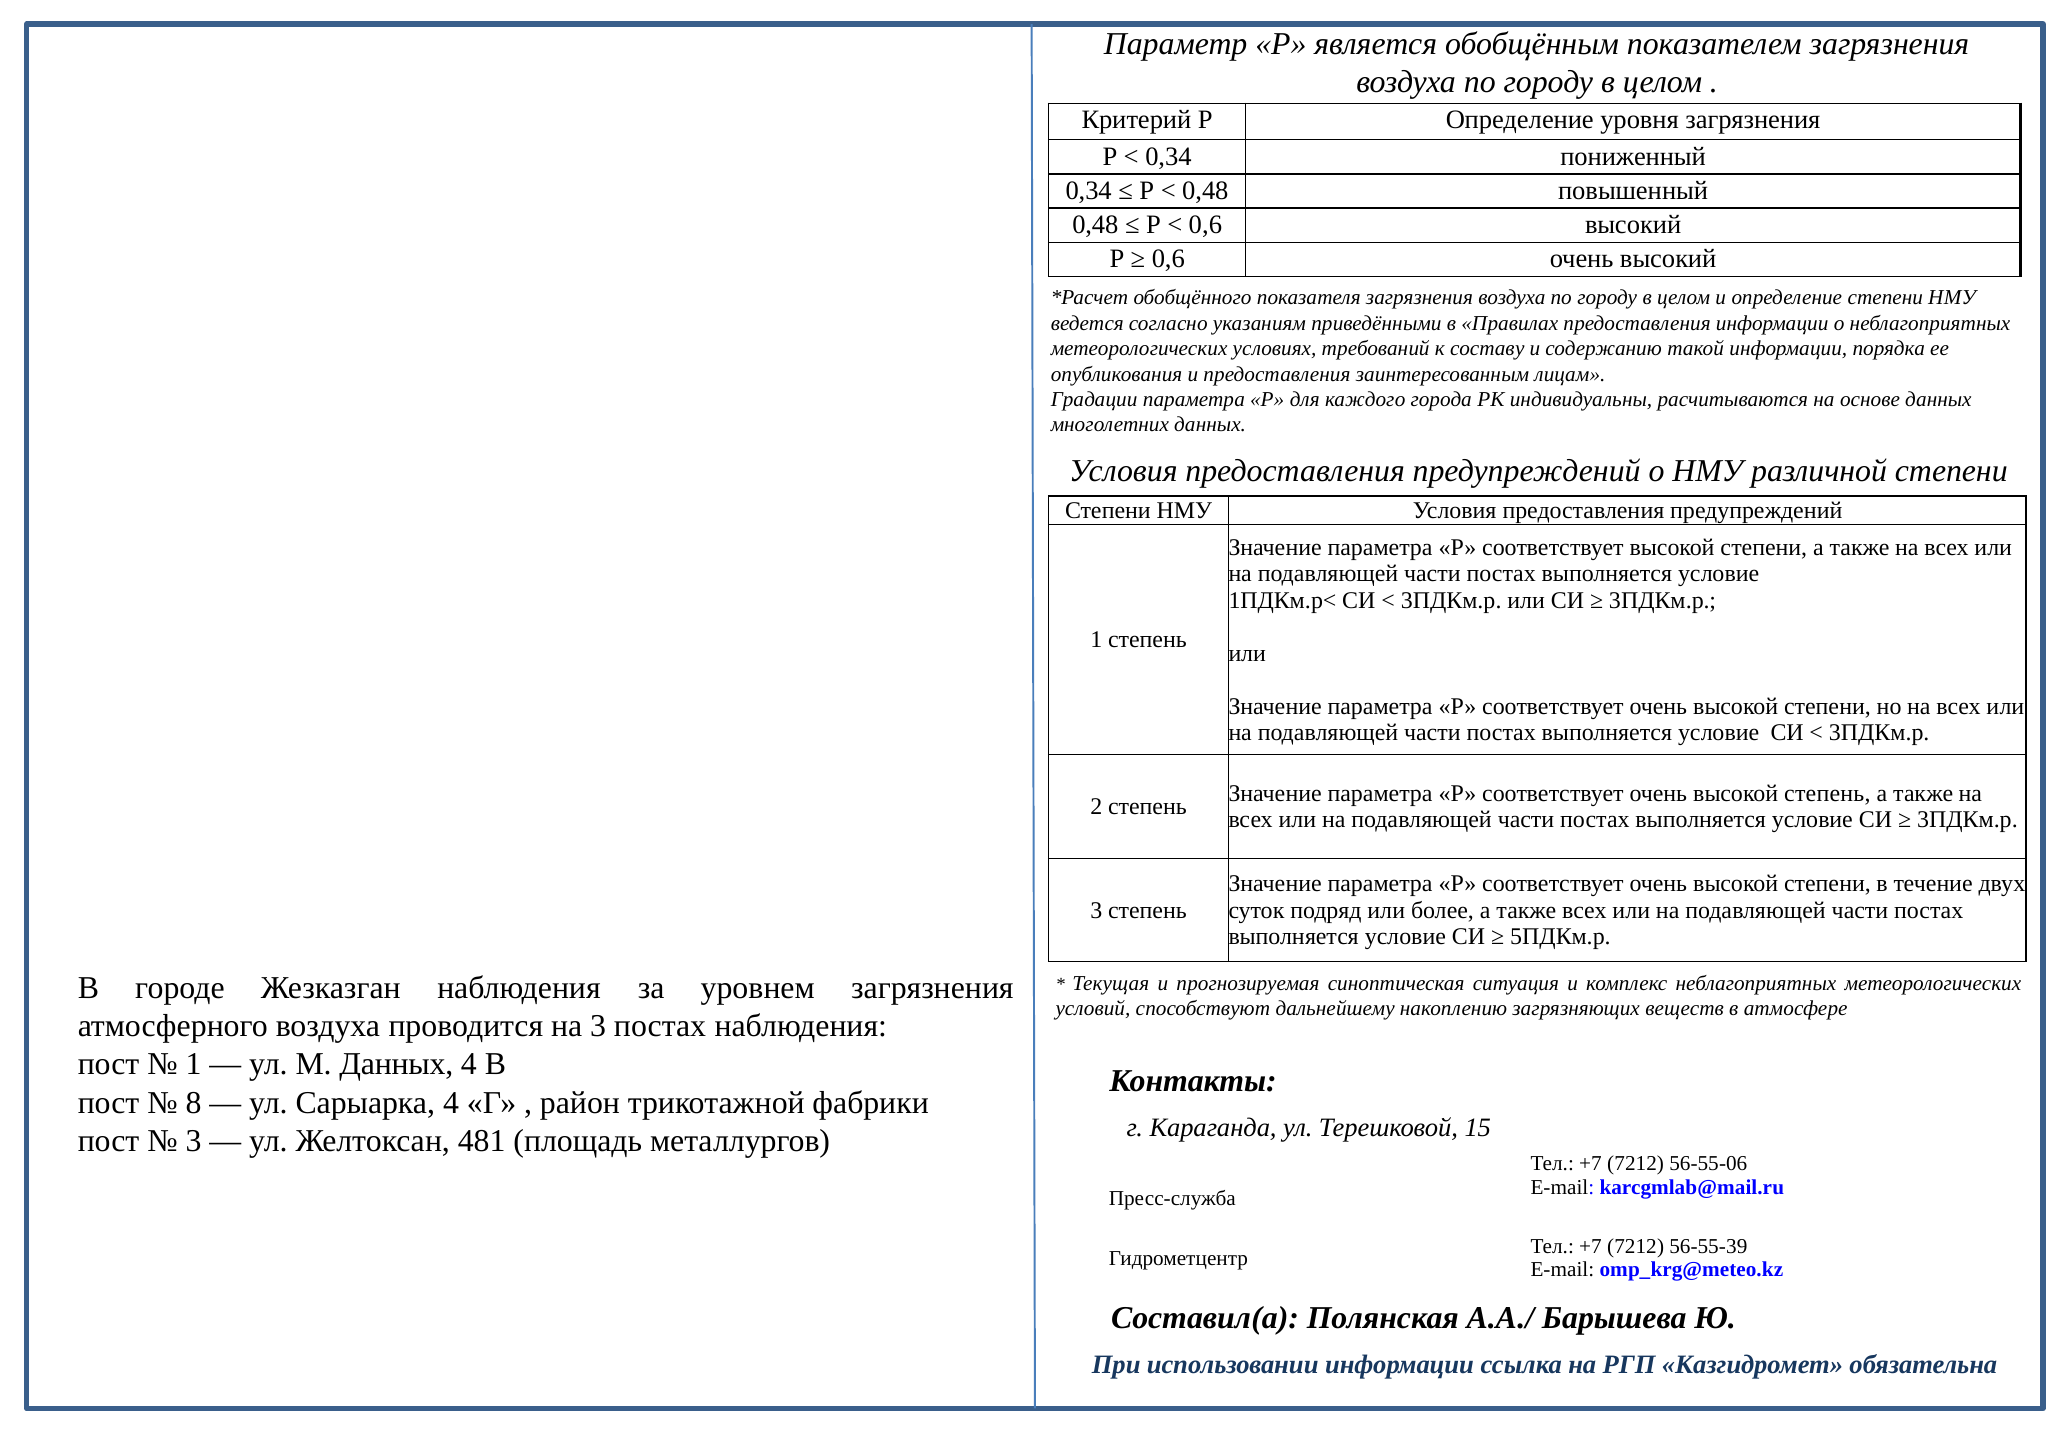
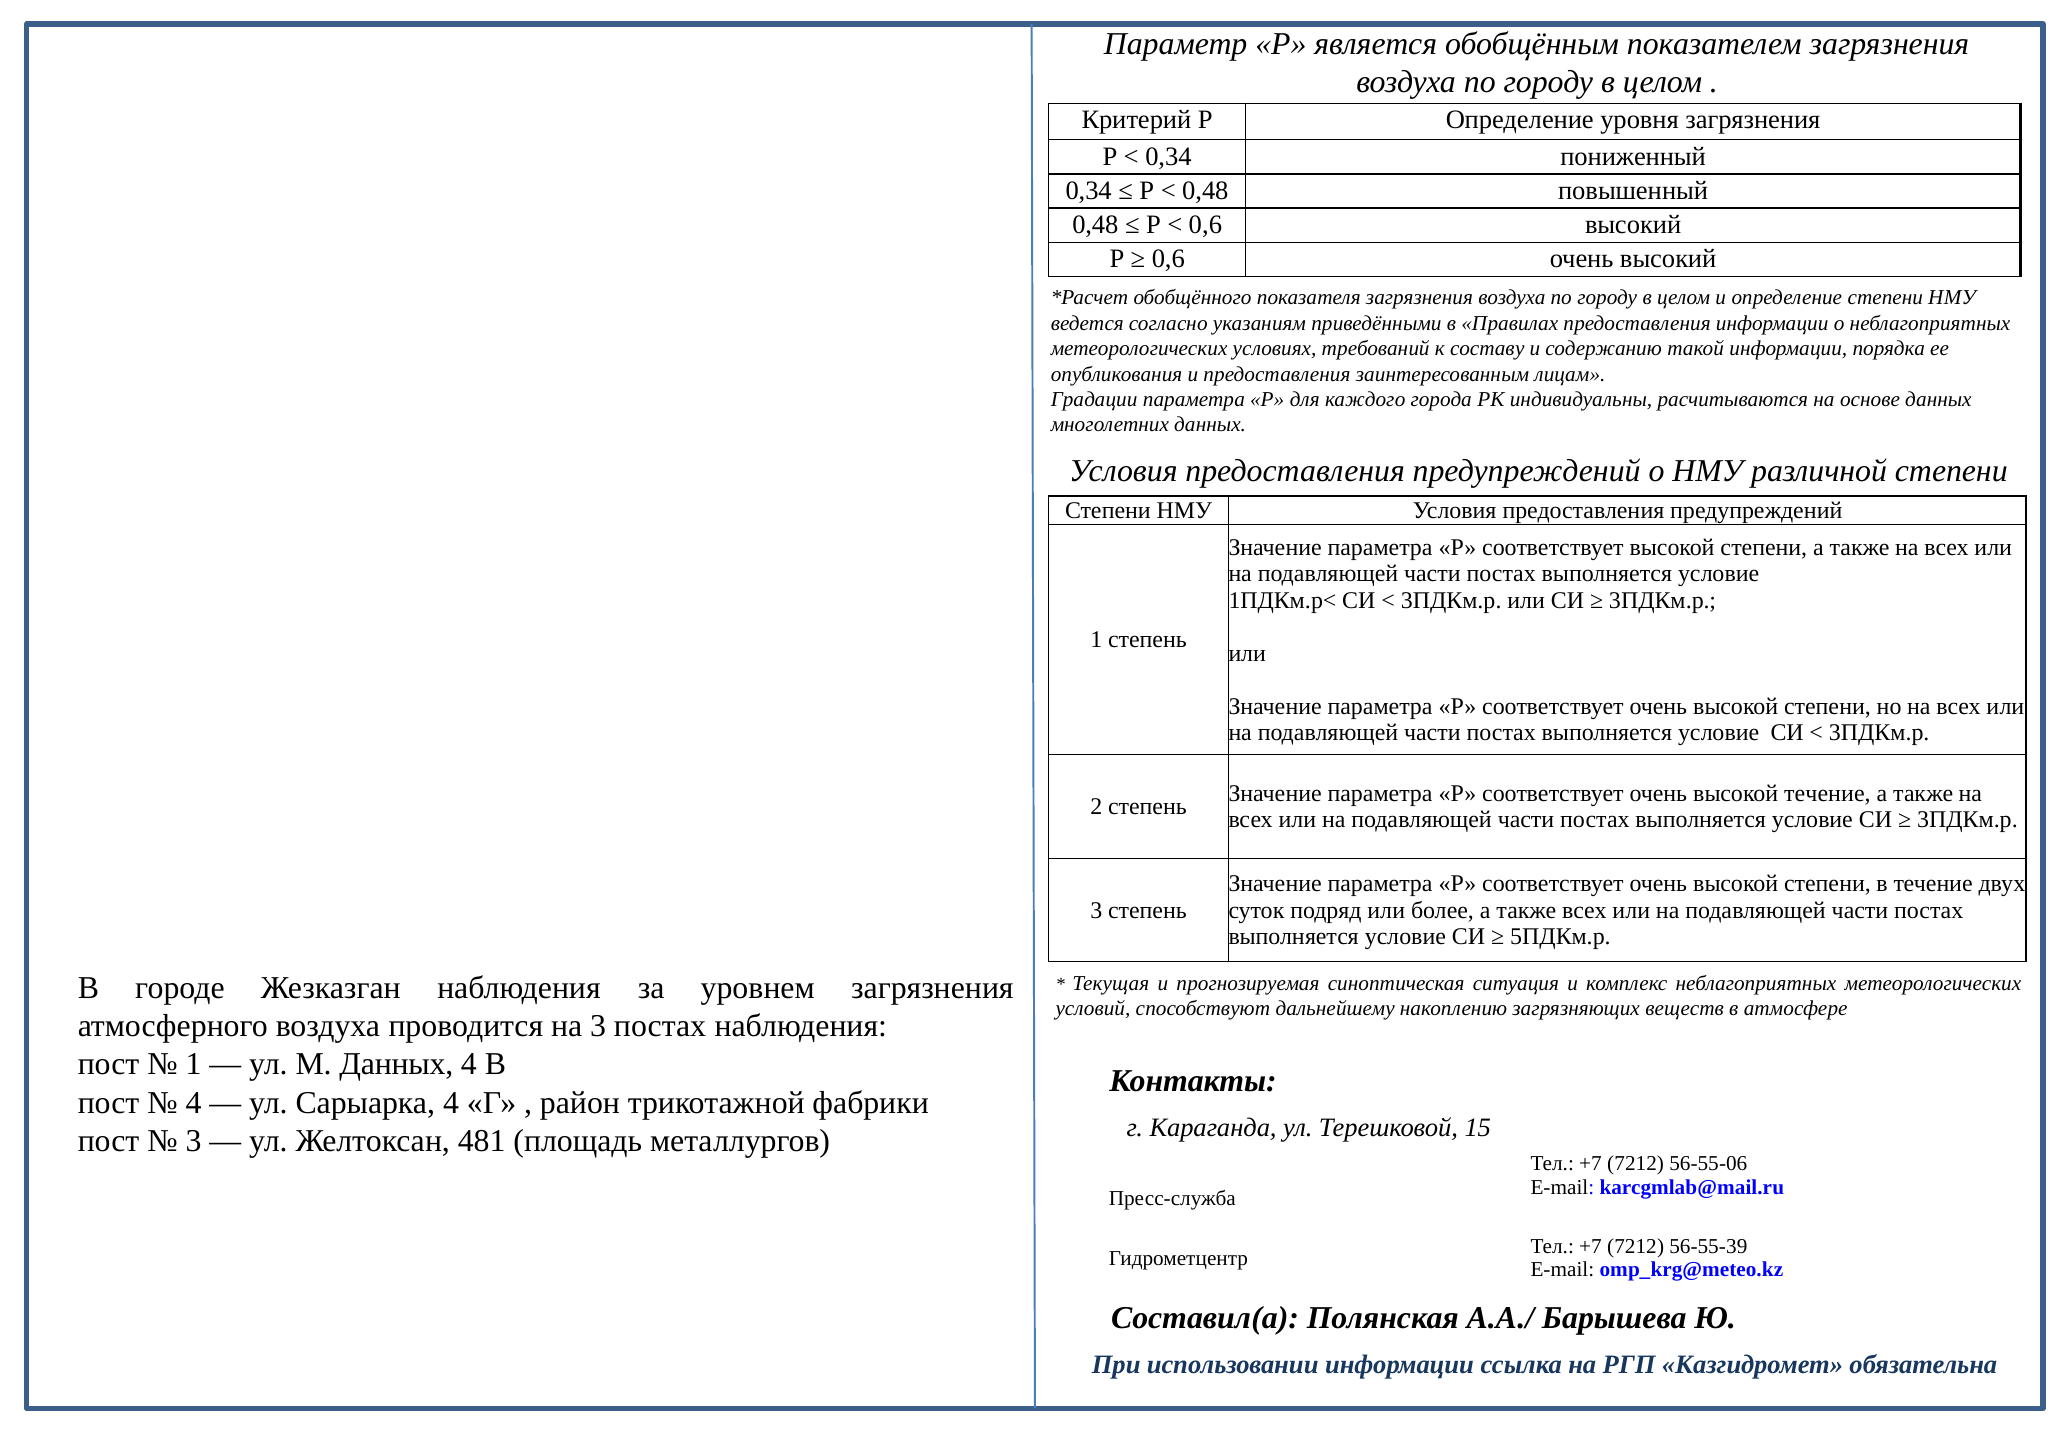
высокой степень: степень -> течение
8 at (193, 1103): 8 -> 4
